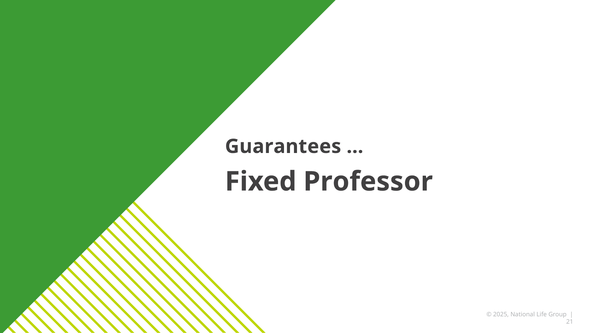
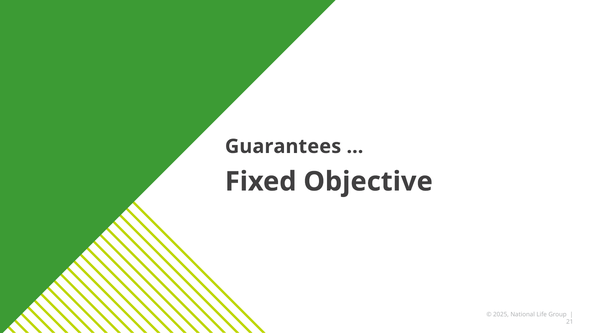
Professor: Professor -> Objective
